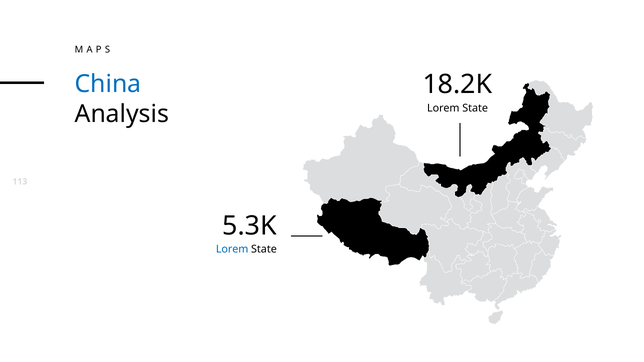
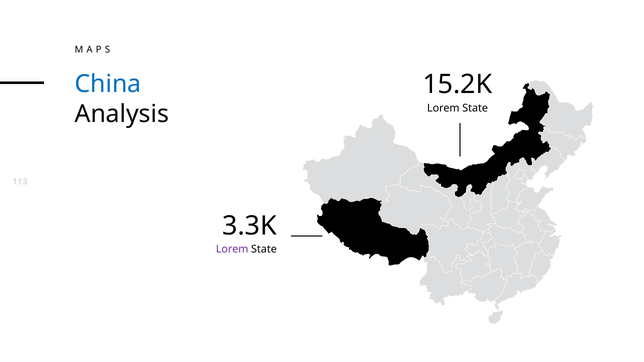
18.2K: 18.2K -> 15.2K
5.3K: 5.3K -> 3.3K
Lorem at (232, 250) colour: blue -> purple
